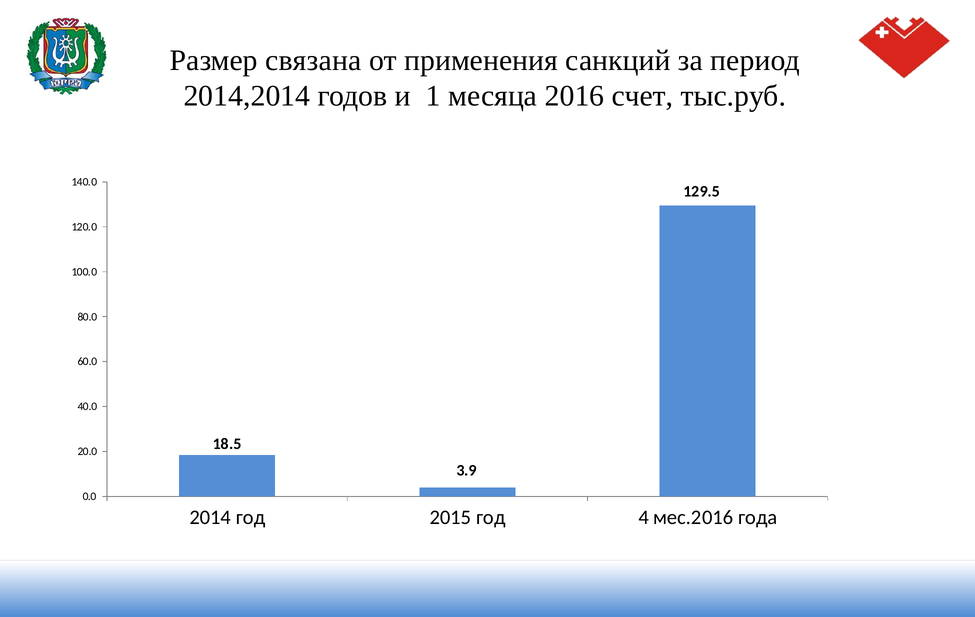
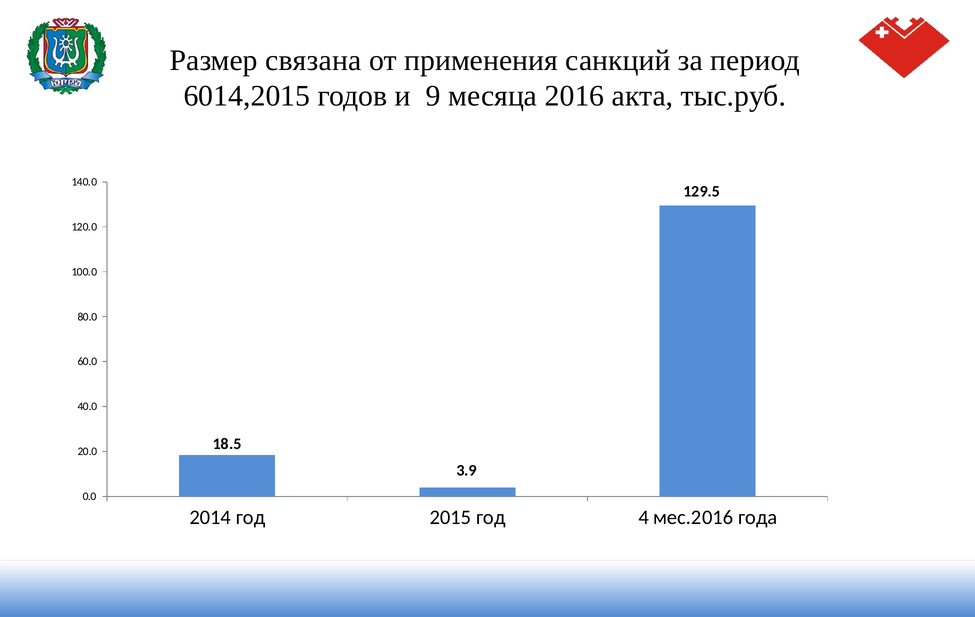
2014,2014: 2014,2014 -> 6014,2015
1: 1 -> 9
счет: счет -> акта
